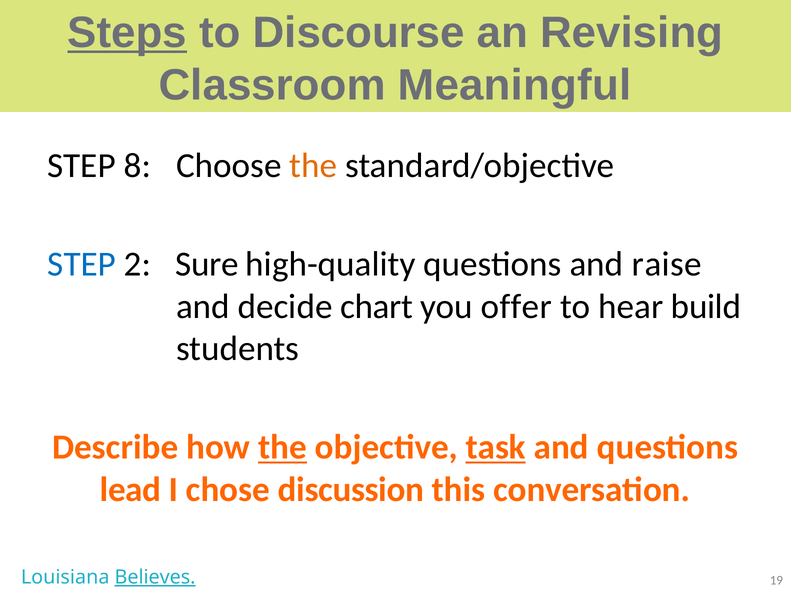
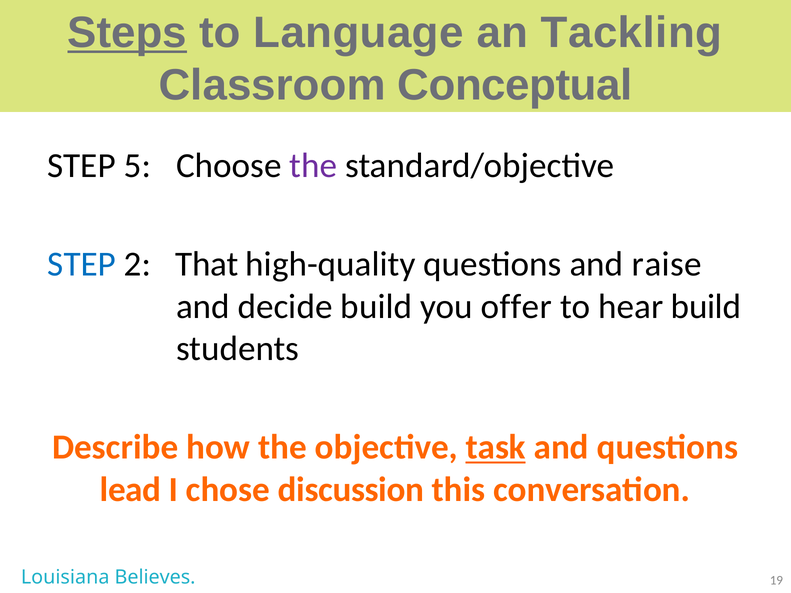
Discourse: Discourse -> Language
Revising: Revising -> Tackling
Meaningful: Meaningful -> Conceptual
8: 8 -> 5
the at (313, 166) colour: orange -> purple
Sure: Sure -> That
decide chart: chart -> build
the at (283, 447) underline: present -> none
Believes underline: present -> none
